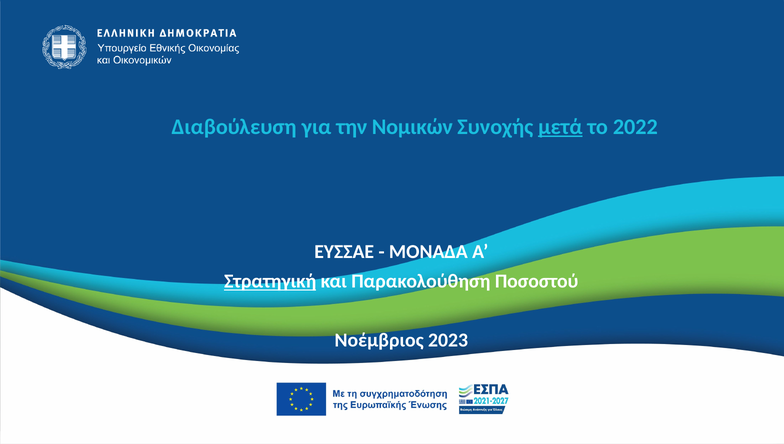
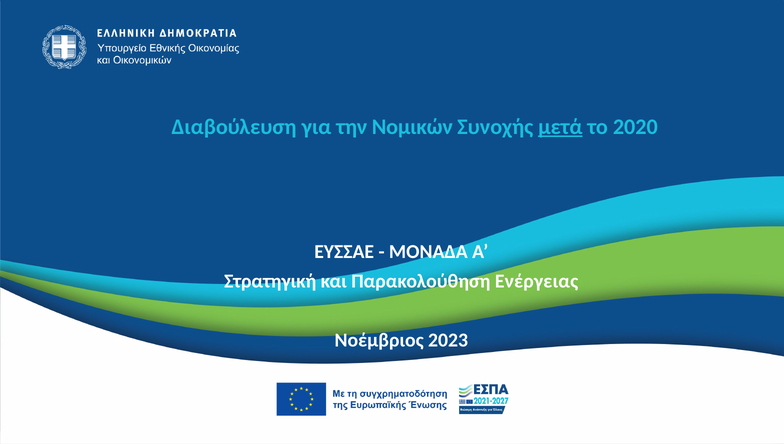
2022: 2022 -> 2020
Στρατηγική underline: present -> none
Ποσοστού: Ποσοστού -> Ενέργειας
